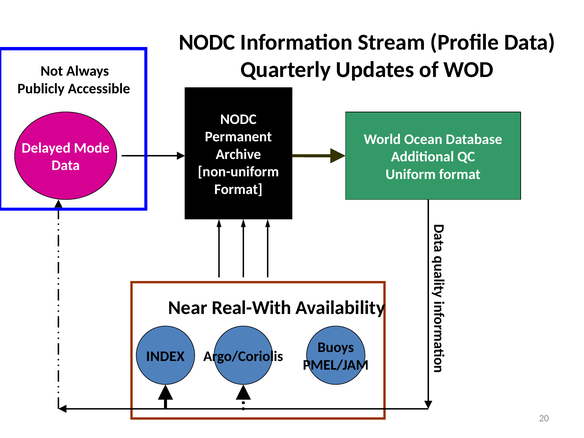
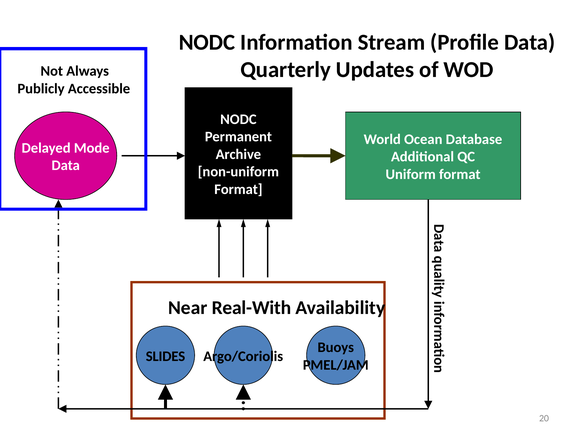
INDEX: INDEX -> SLIDES
